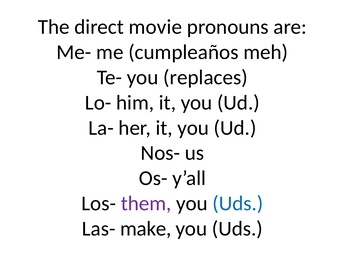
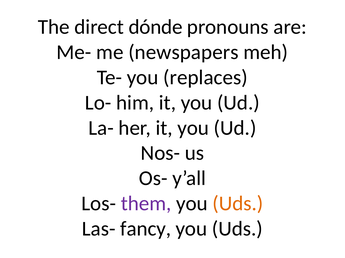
movie: movie -> dónde
cumpleaños: cumpleaños -> newspapers
Uds at (238, 204) colour: blue -> orange
make: make -> fancy
